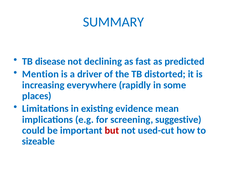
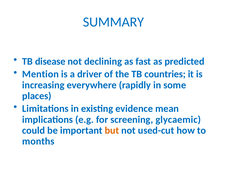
distorted: distorted -> countries
suggestive: suggestive -> glycaemic
but colour: red -> orange
sizeable: sizeable -> months
